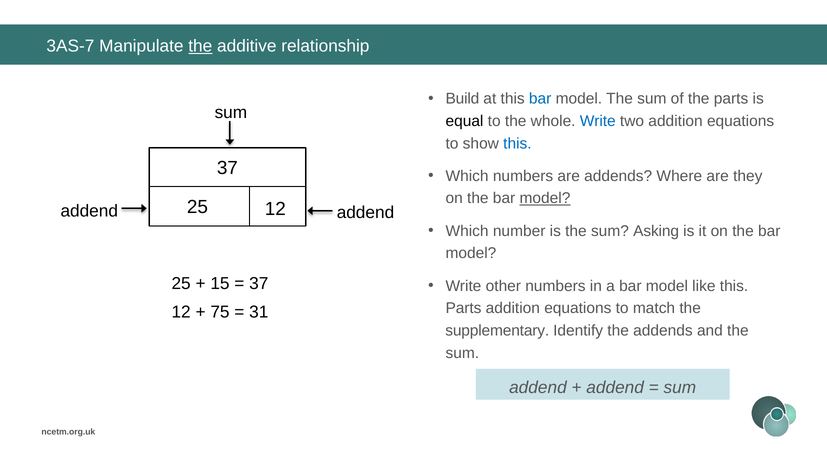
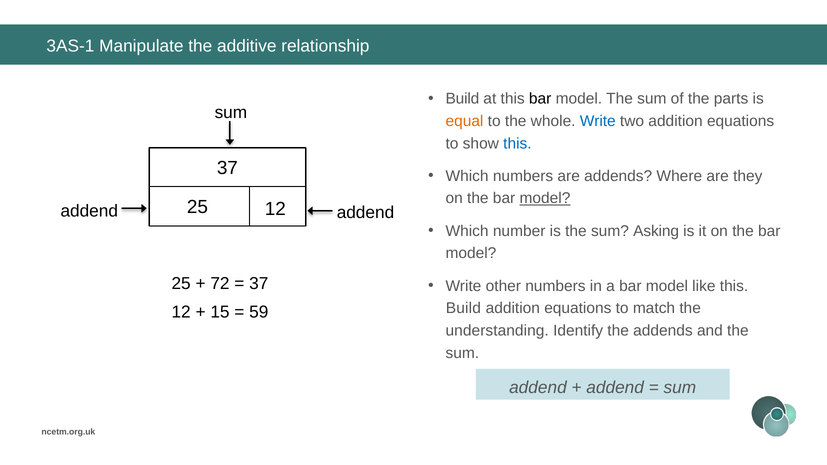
3AS-7: 3AS-7 -> 3AS-1
the at (200, 46) underline: present -> none
bar at (540, 99) colour: blue -> black
equal colour: black -> orange
15: 15 -> 72
Parts at (463, 308): Parts -> Build
75: 75 -> 15
31: 31 -> 59
supplementary: supplementary -> understanding
